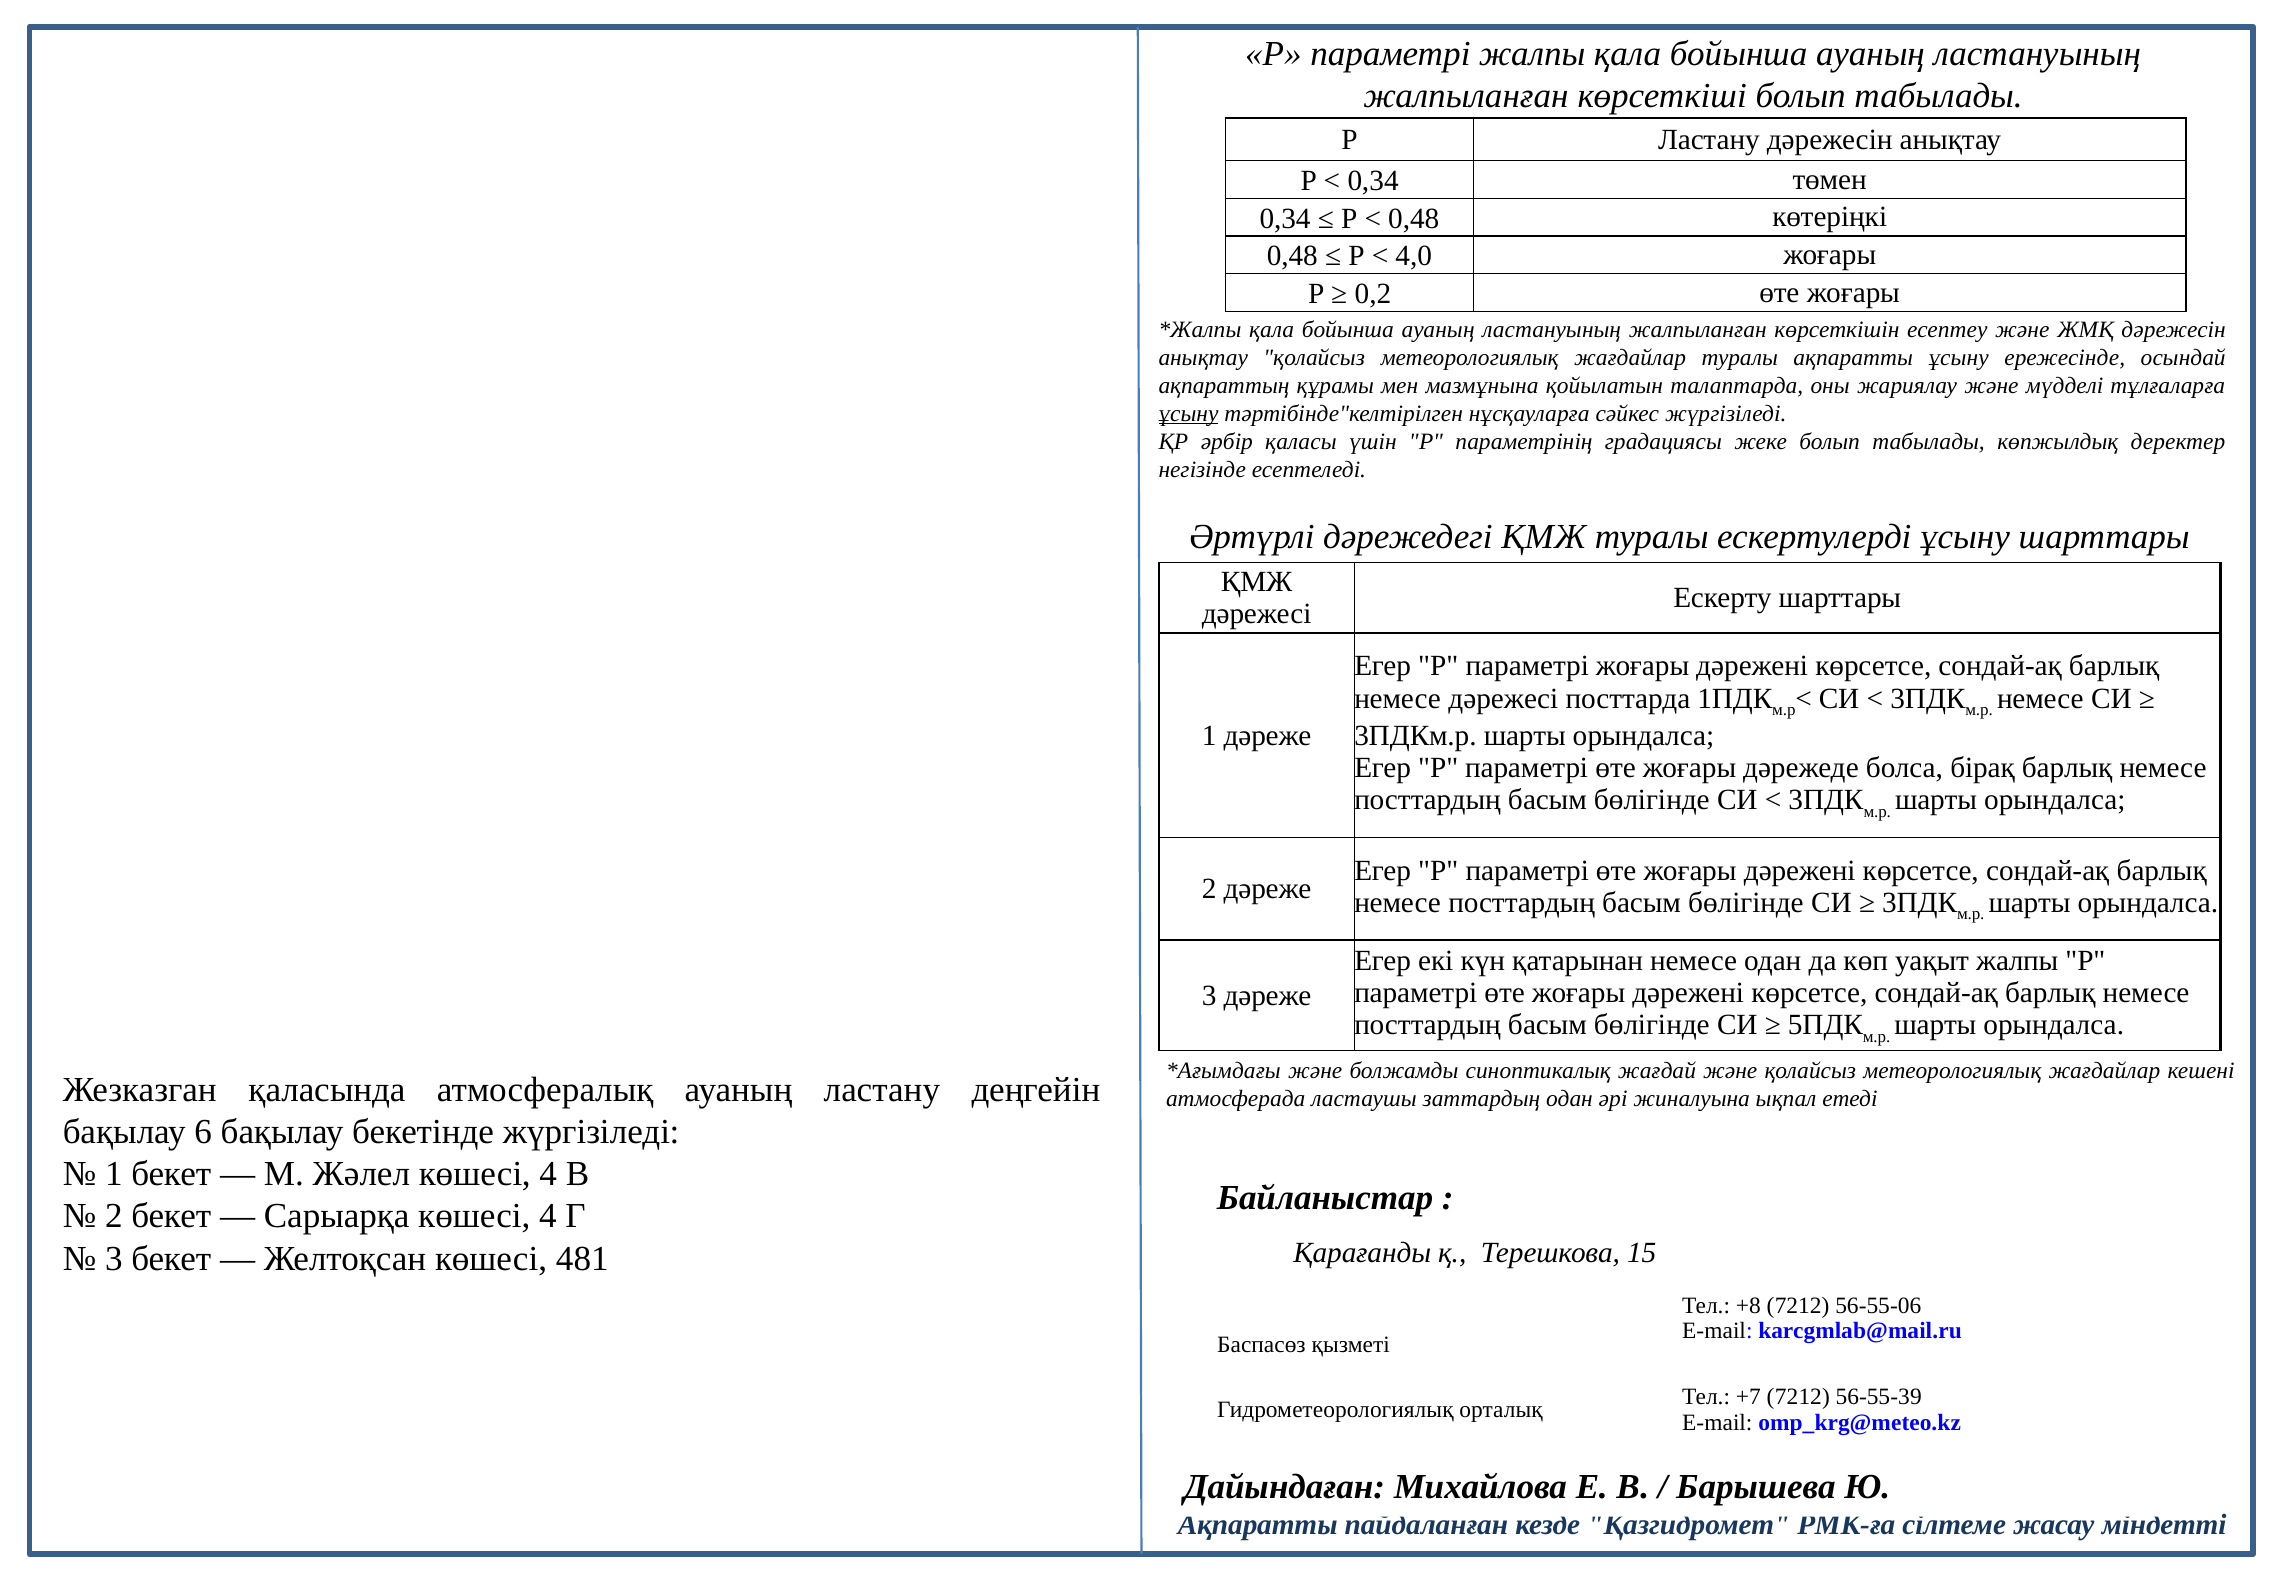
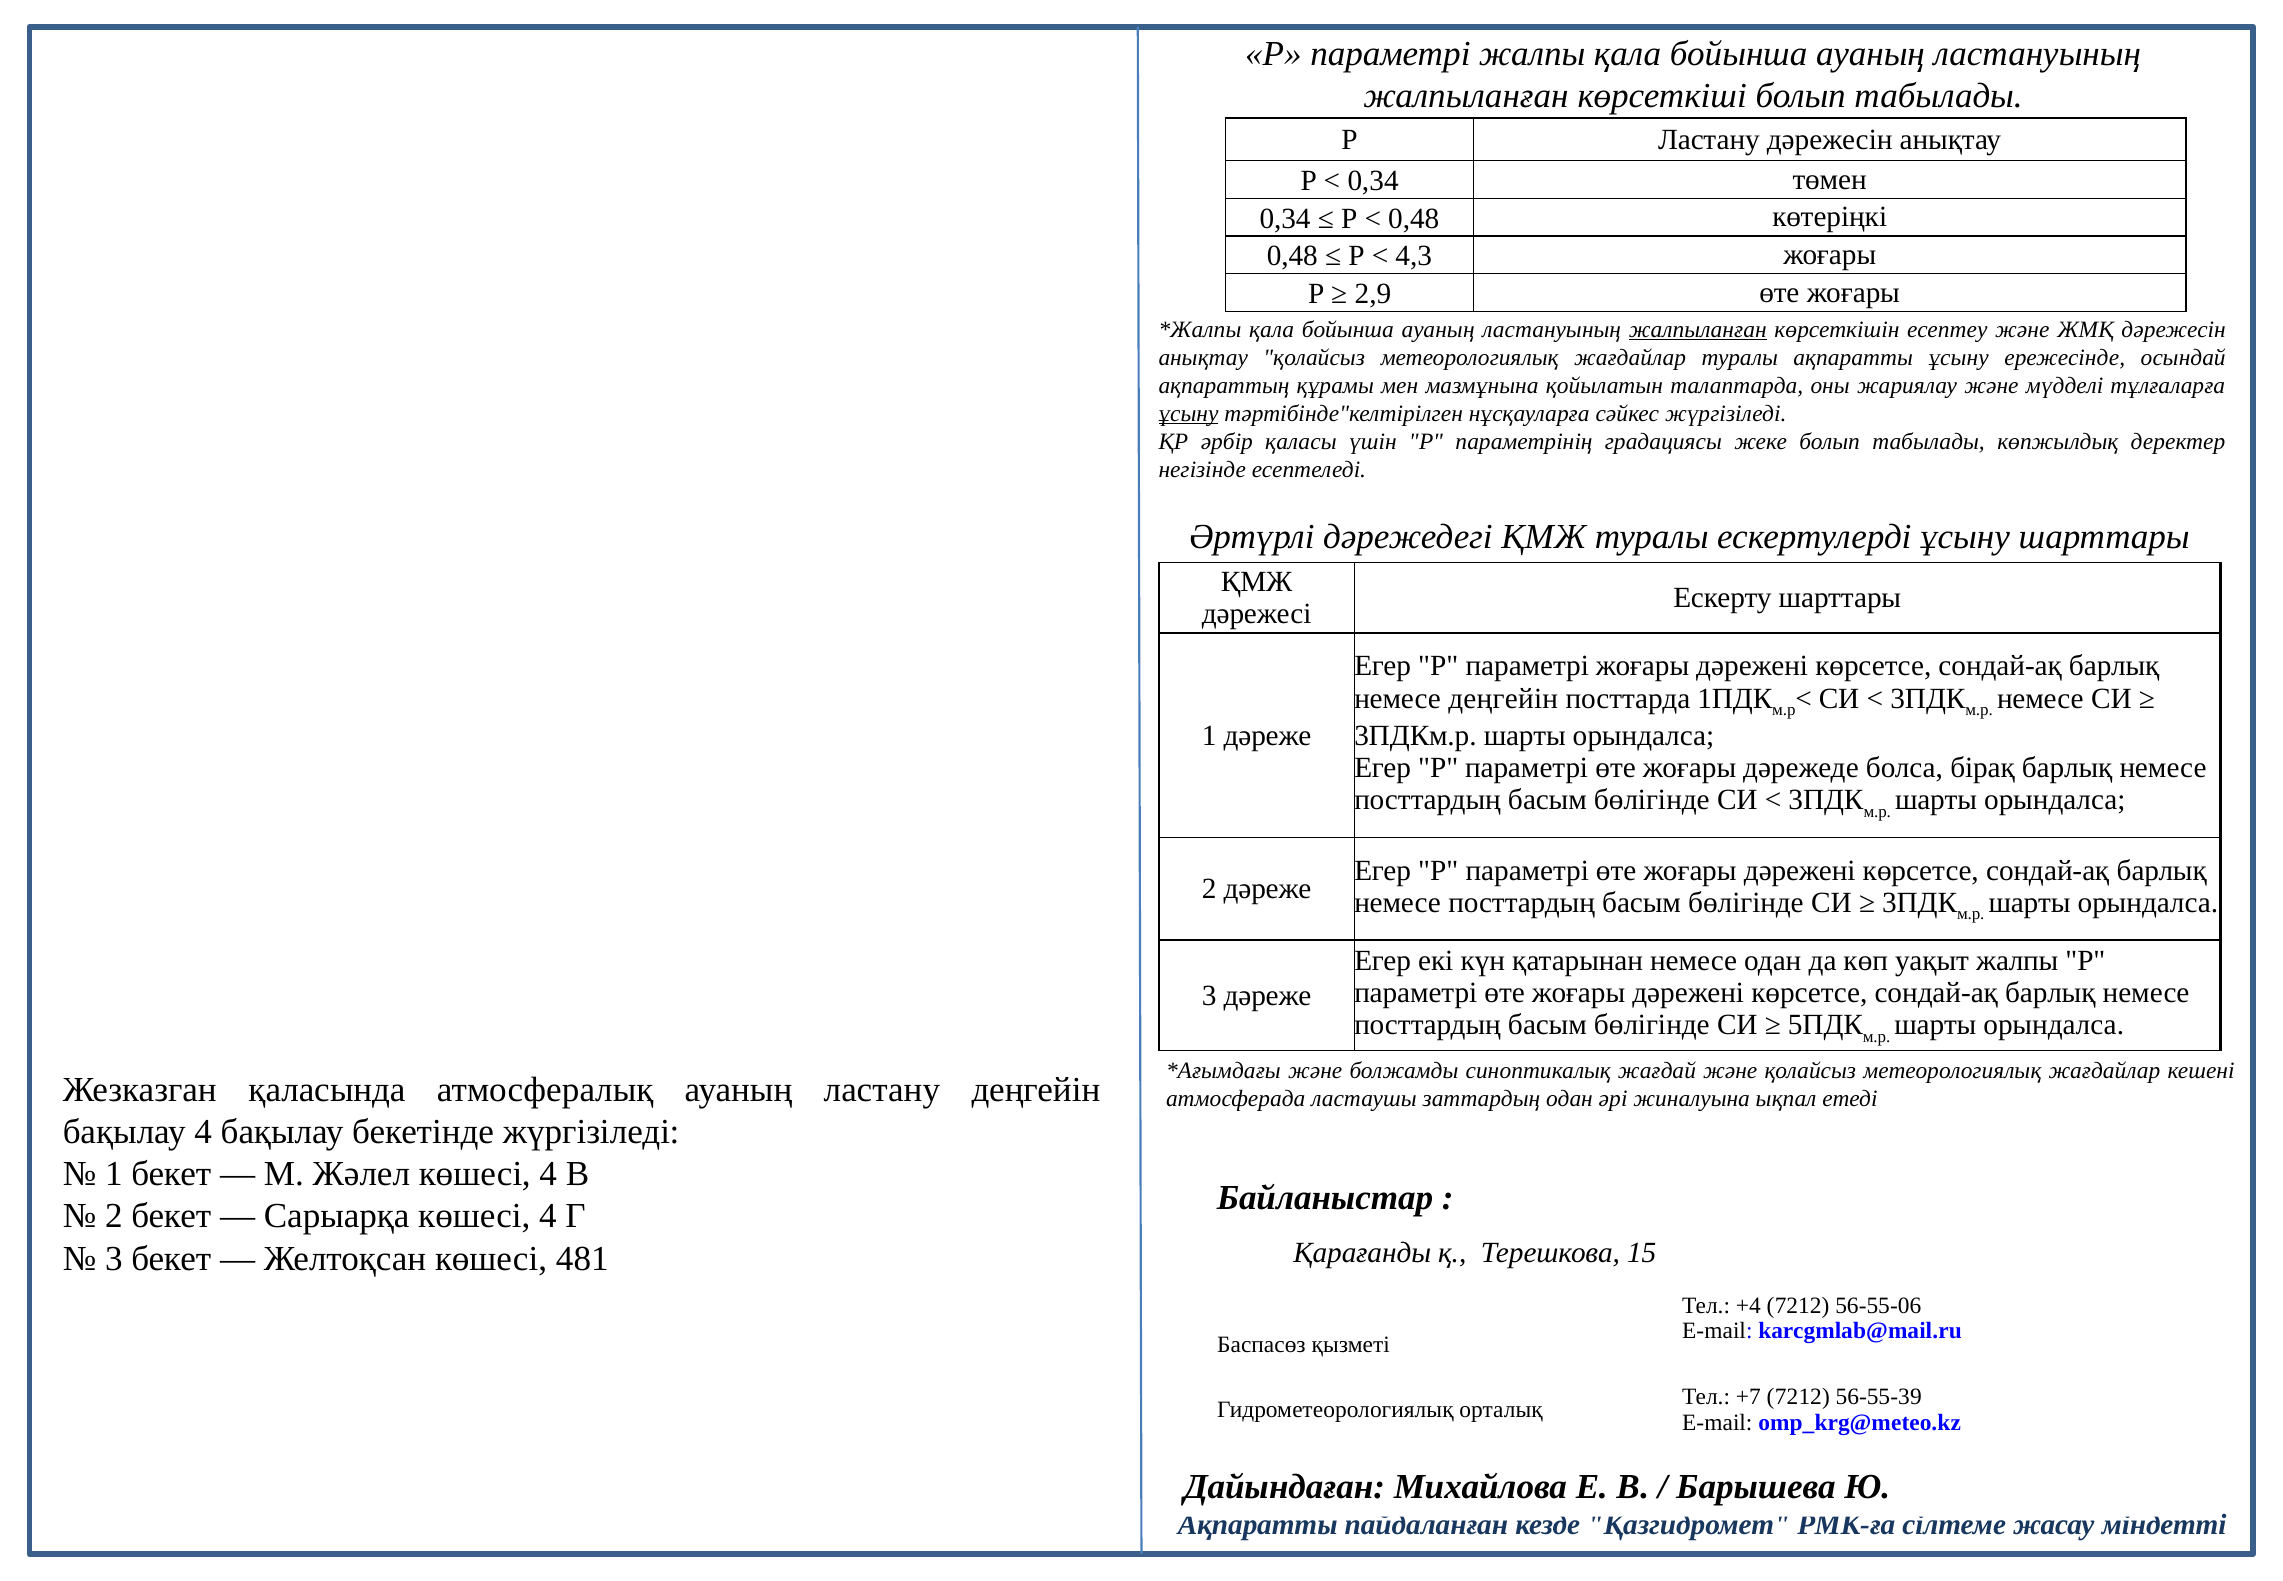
4,0: 4,0 -> 4,3
0,2: 0,2 -> 2,9
жалпыланған at (1698, 329) underline: none -> present
немесе дәрежесі: дәрежесі -> деңгейін
бақылау 6: 6 -> 4
+8: +8 -> +4
